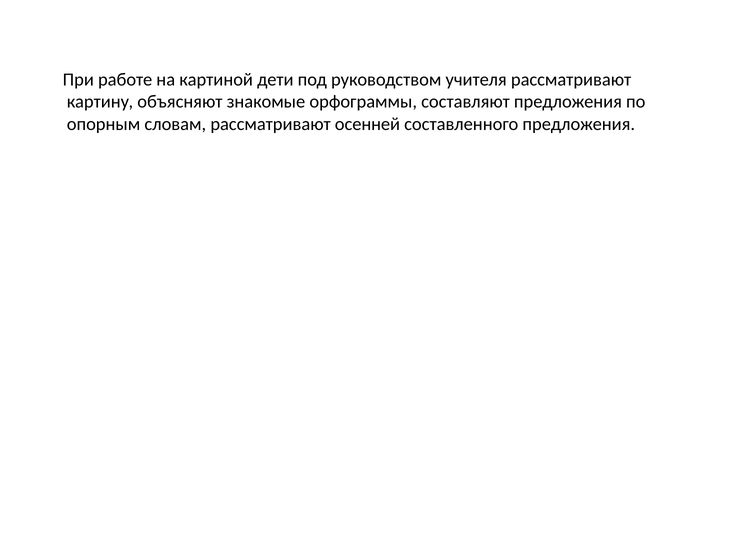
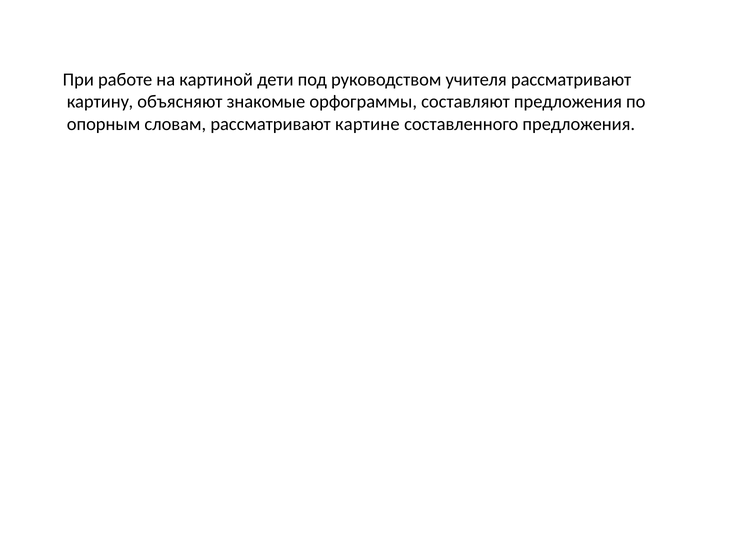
осенней: осенней -> картине
